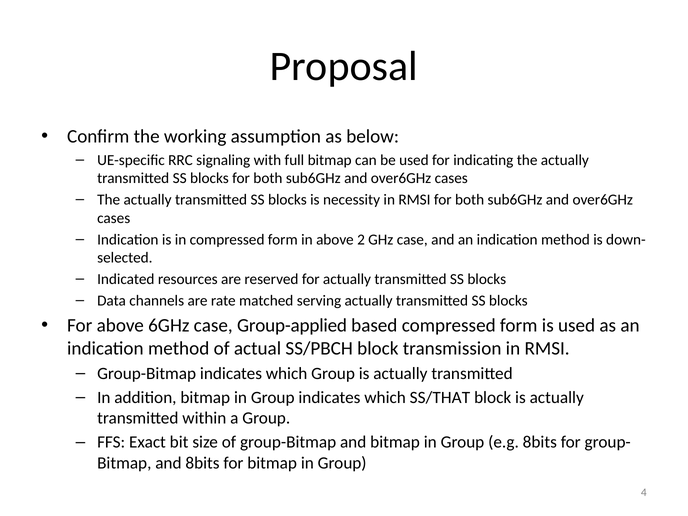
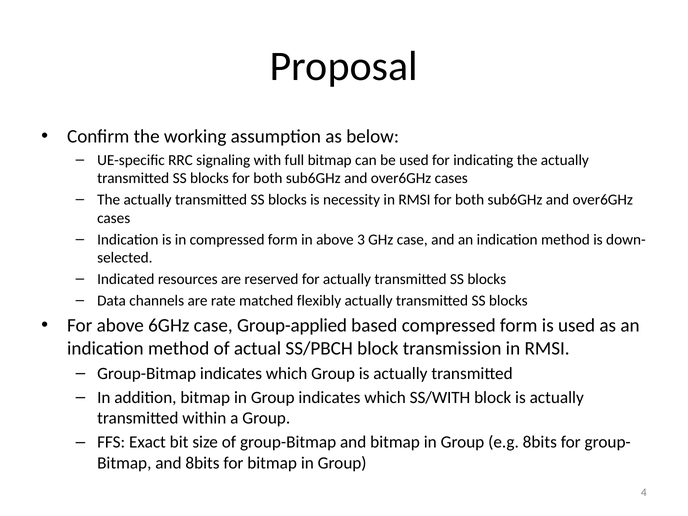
2: 2 -> 3
serving: serving -> flexibly
SS/THAT: SS/THAT -> SS/WITH
